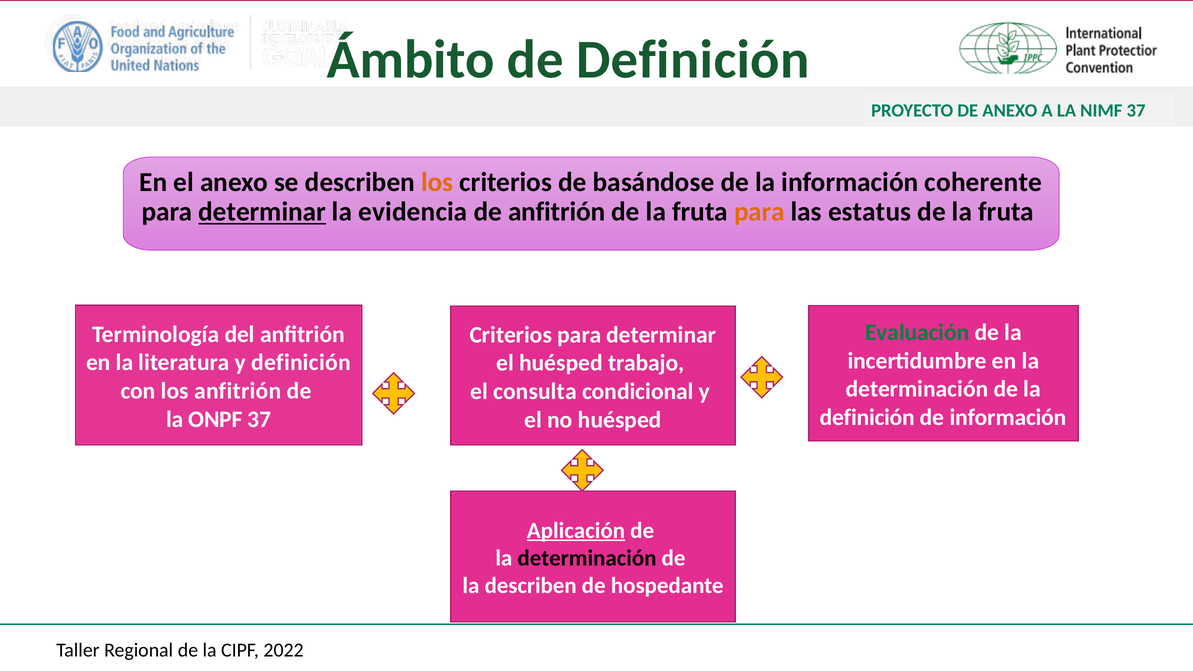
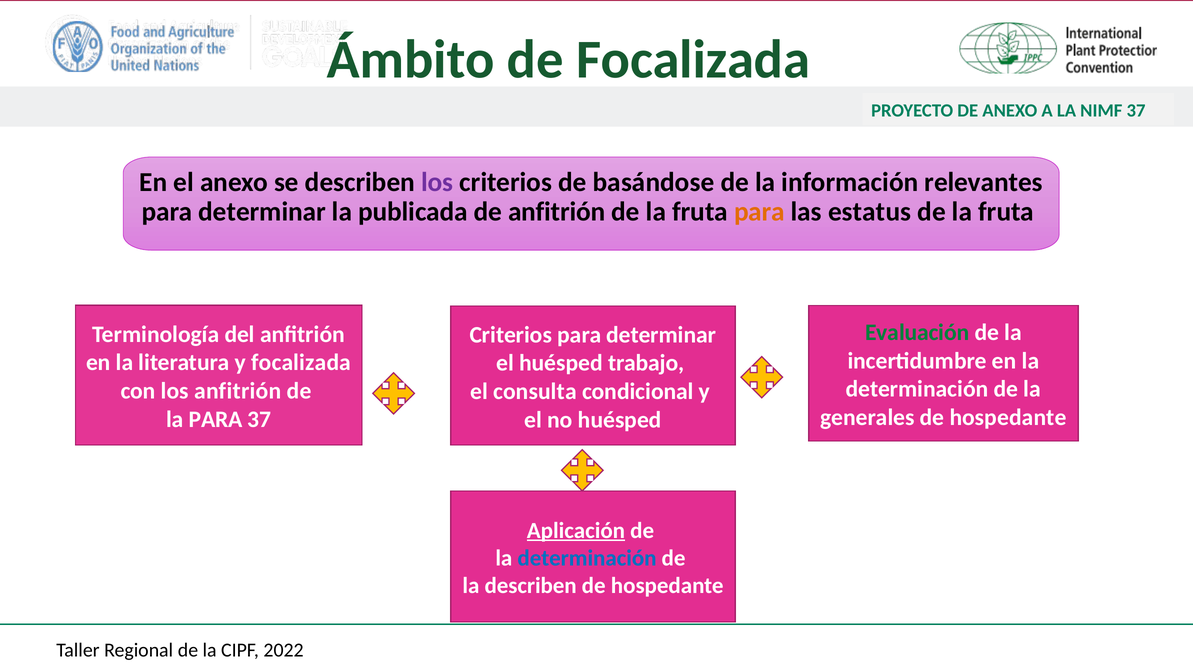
de Definición: Definición -> Focalizada
los at (437, 182) colour: orange -> purple
coherente: coherente -> relevantes
determinar at (262, 212) underline: present -> none
evidencia: evidencia -> publicada
y definición: definición -> focalizada
definición at (867, 417): definición -> generales
información at (1008, 417): información -> hospedante
la ONPF: ONPF -> PARA
determinación at (587, 558) colour: black -> blue
